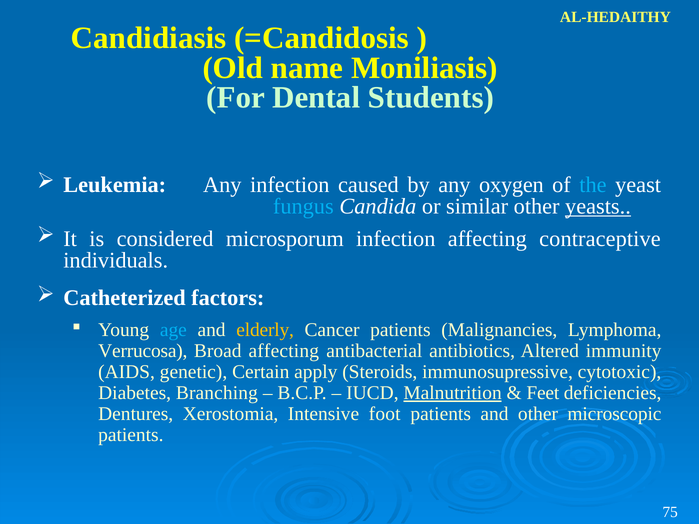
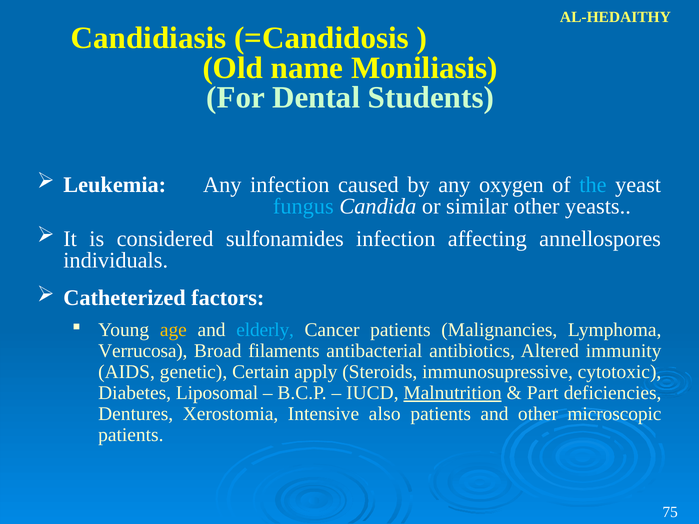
yeasts underline: present -> none
microsporum: microsporum -> sulfonamides
contraceptive: contraceptive -> annellospores
age colour: light blue -> yellow
elderly colour: yellow -> light blue
Broad affecting: affecting -> filaments
Branching: Branching -> Liposomal
Feet: Feet -> Part
foot: foot -> also
